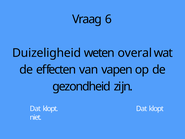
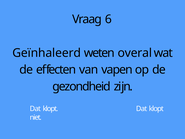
Duizeligheid: Duizeligheid -> Geïnhaleerd
